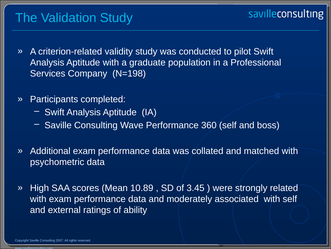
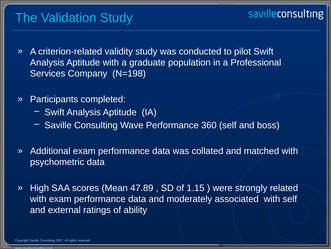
10.89: 10.89 -> 47.89
3.45: 3.45 -> 1.15
